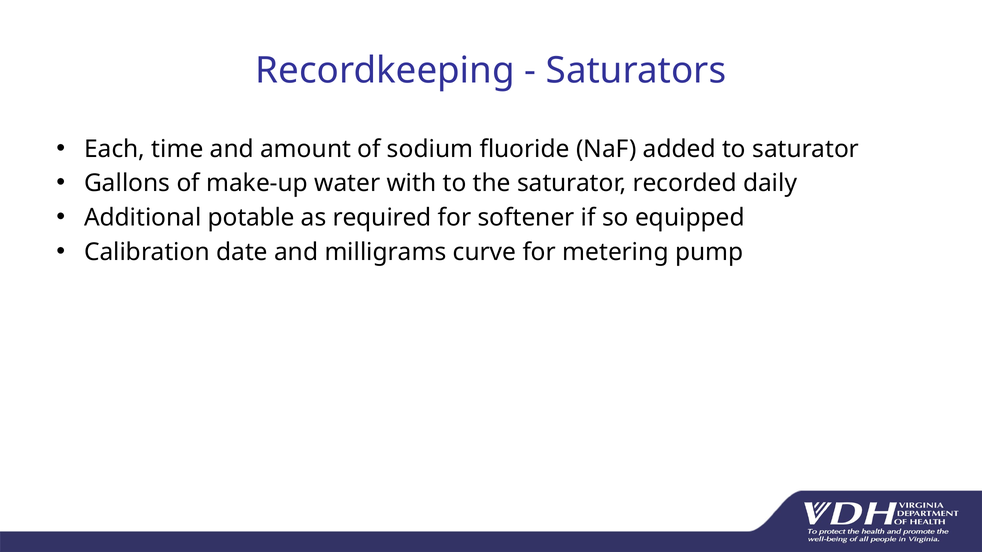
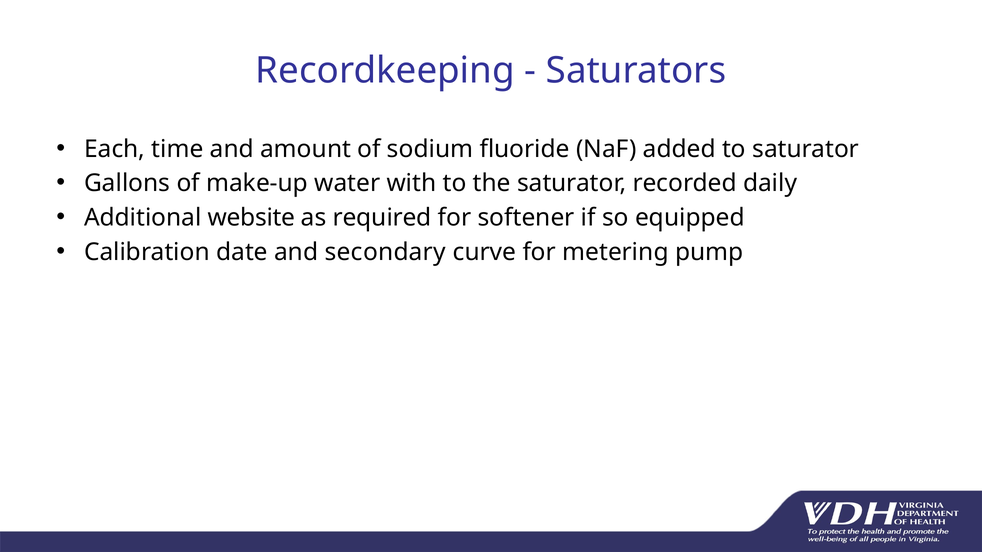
potable: potable -> website
milligrams: milligrams -> secondary
